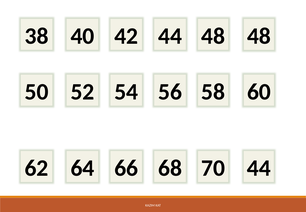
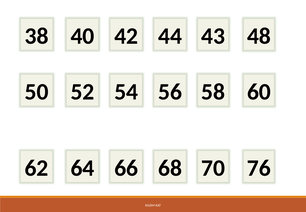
44 48: 48 -> 43
70 44: 44 -> 76
